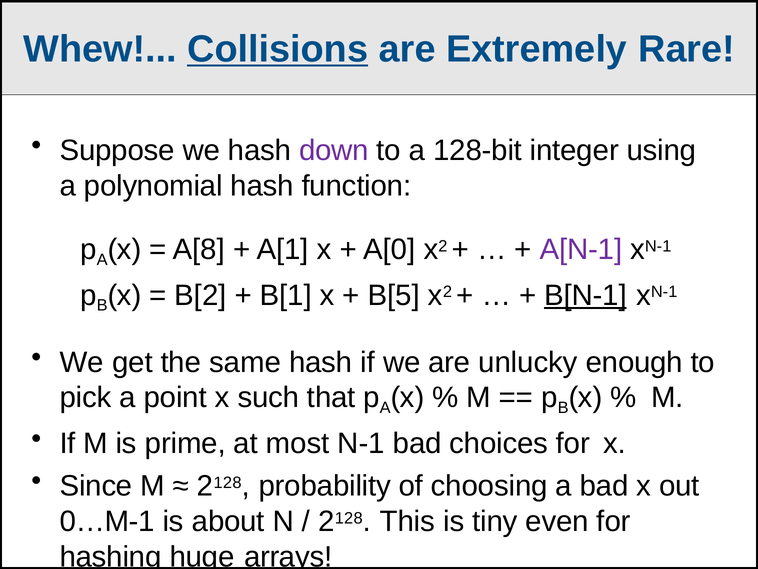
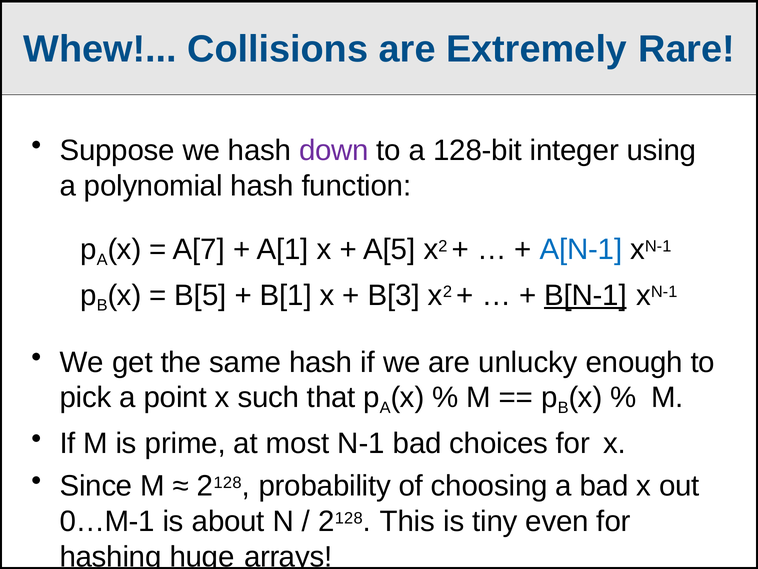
Collisions underline: present -> none
A[8: A[8 -> A[7
A[0: A[0 -> A[5
A[N-1 colour: purple -> blue
B[2: B[2 -> B[5
B[5: B[5 -> B[3
